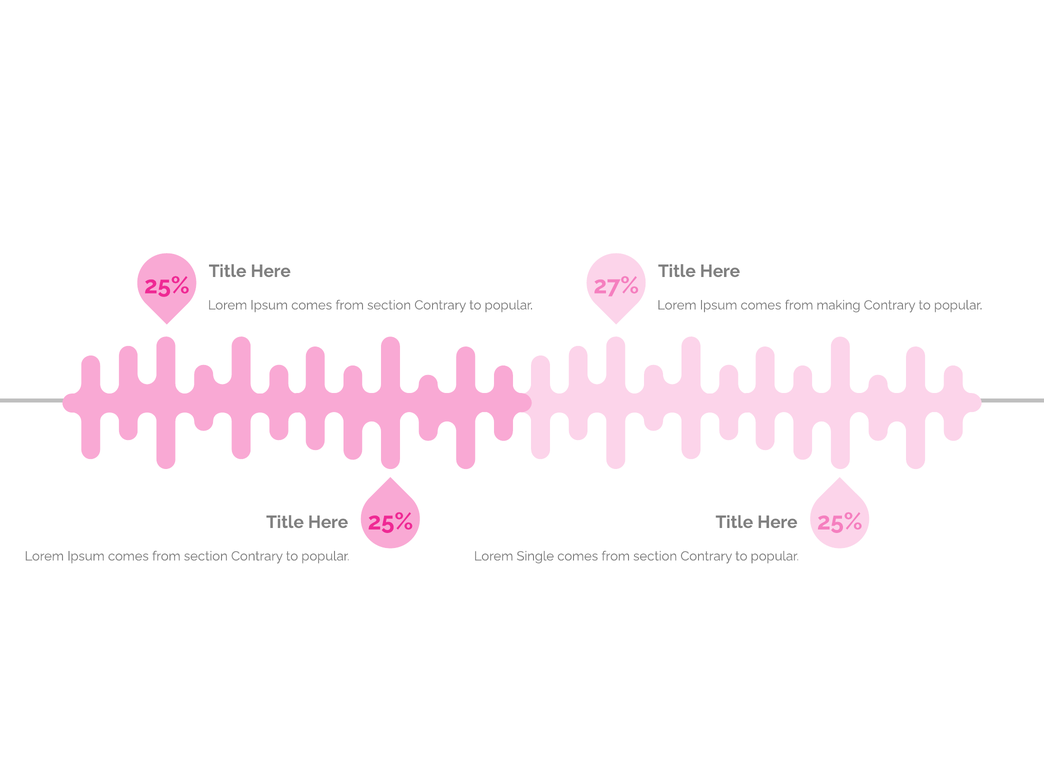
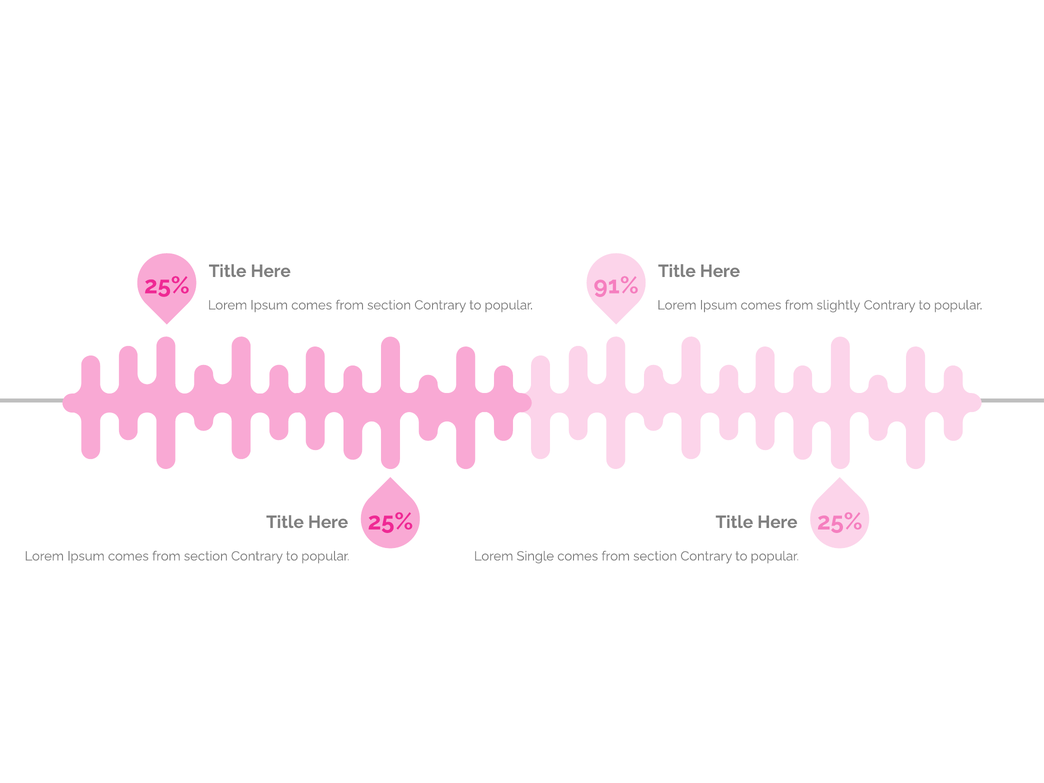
27%: 27% -> 91%
making: making -> slightly
